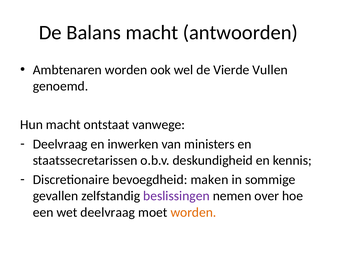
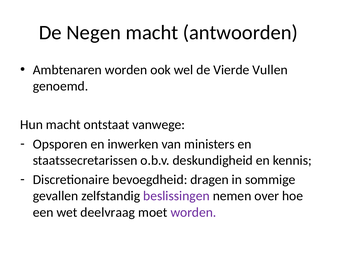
Balans: Balans -> Negen
Deelvraag at (60, 144): Deelvraag -> Opsporen
maken: maken -> dragen
worden at (193, 212) colour: orange -> purple
